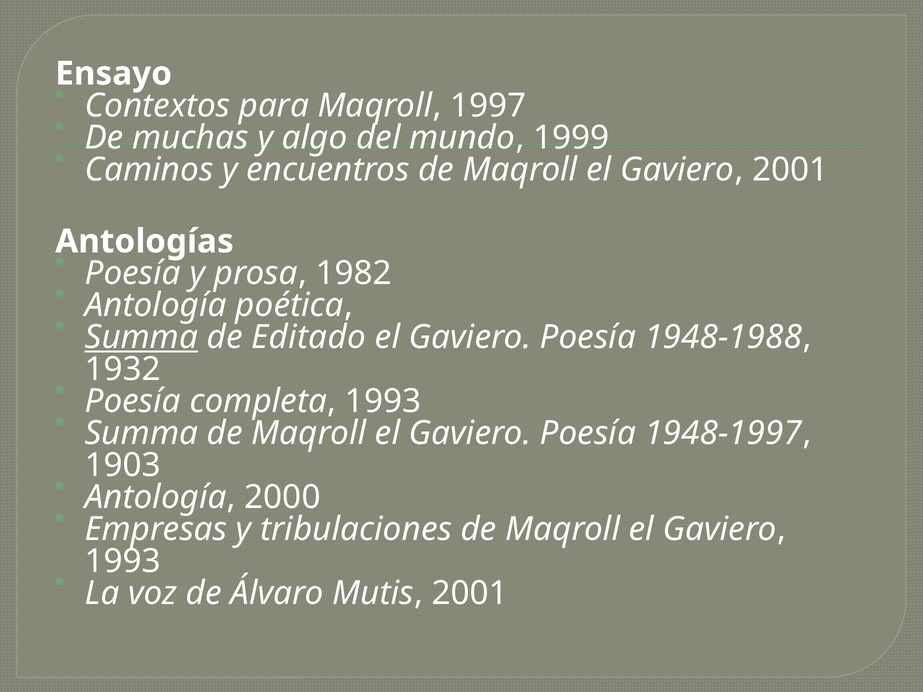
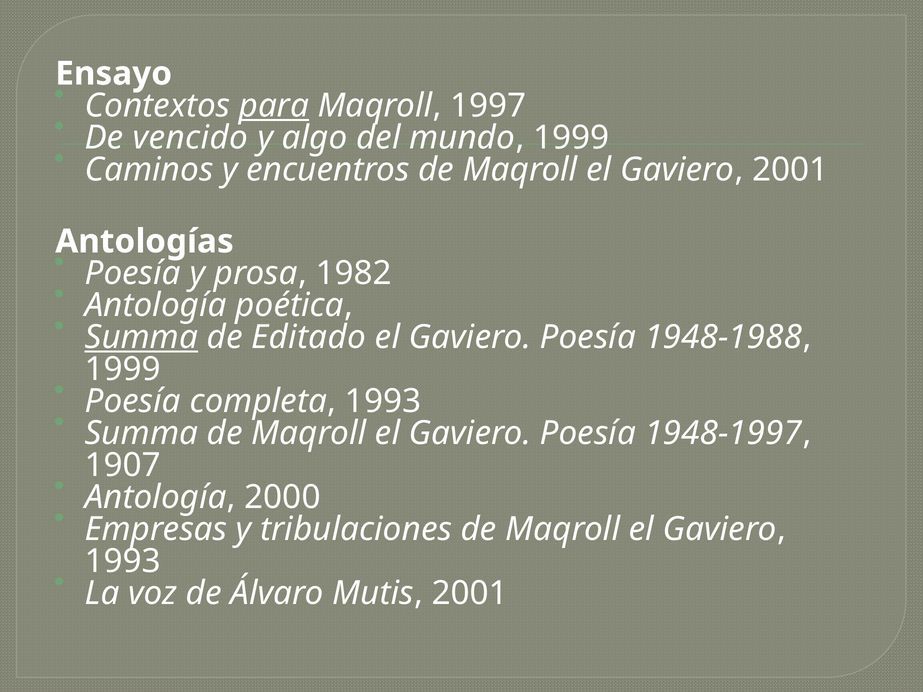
para underline: none -> present
muchas: muchas -> vencido
1932 at (123, 369): 1932 -> 1999
1903: 1903 -> 1907
